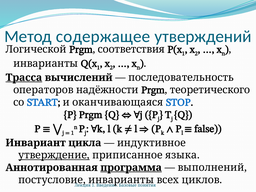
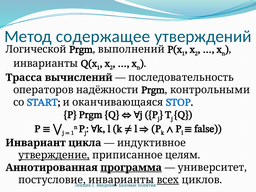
соответствия: соответствия -> выполнений
Трасса underline: present -> none
теоретического: теоретического -> контрольными
языка: языка -> целям
выполнений: выполнений -> университет
всех underline: none -> present
